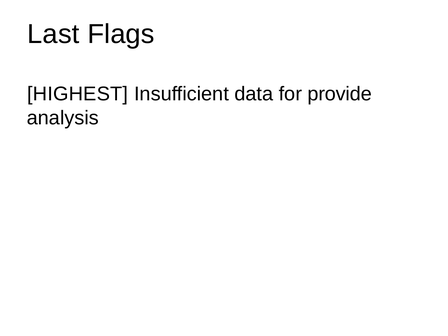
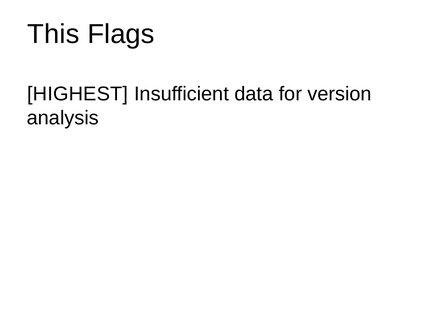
Last: Last -> This
provide: provide -> version
